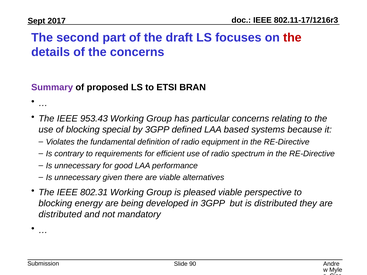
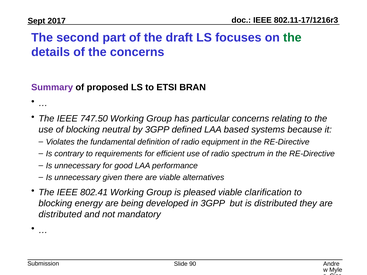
the at (292, 38) colour: red -> green
953.43: 953.43 -> 747.50
special: special -> neutral
802.31: 802.31 -> 802.41
perspective: perspective -> clarification
